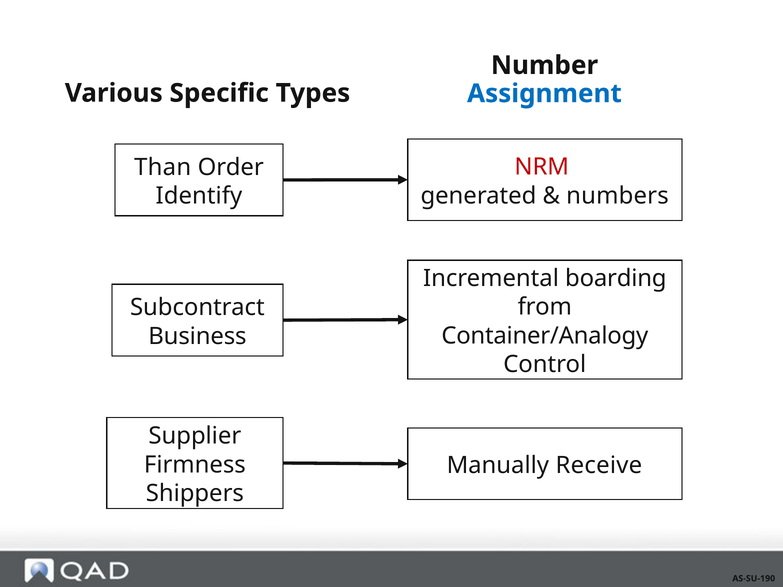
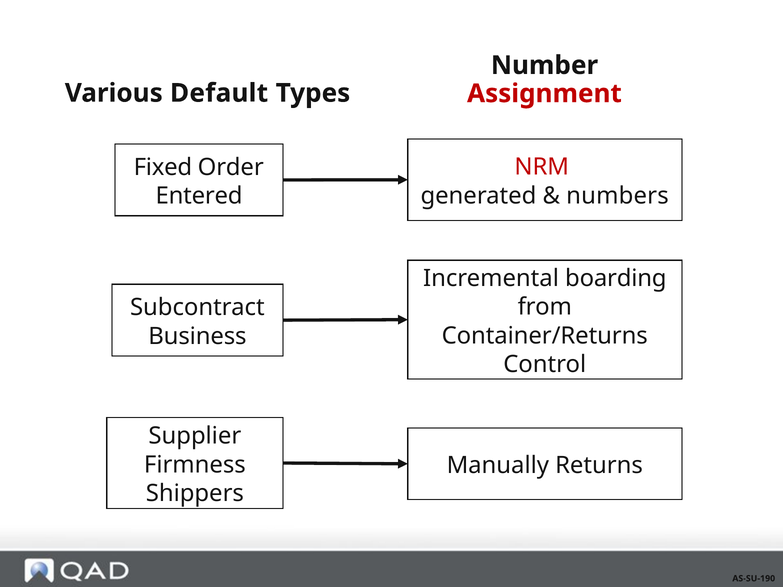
Specific: Specific -> Default
Assignment colour: blue -> red
Than: Than -> Fixed
Identify: Identify -> Entered
Container/Analogy: Container/Analogy -> Container/Returns
Receive: Receive -> Returns
